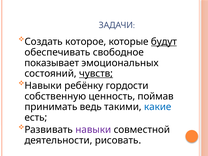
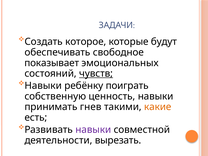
будут underline: present -> none
гордости: гордости -> поиграть
ценность поймав: поймав -> навыки
ведь: ведь -> гнев
какие colour: blue -> orange
рисовать: рисовать -> вырезать
